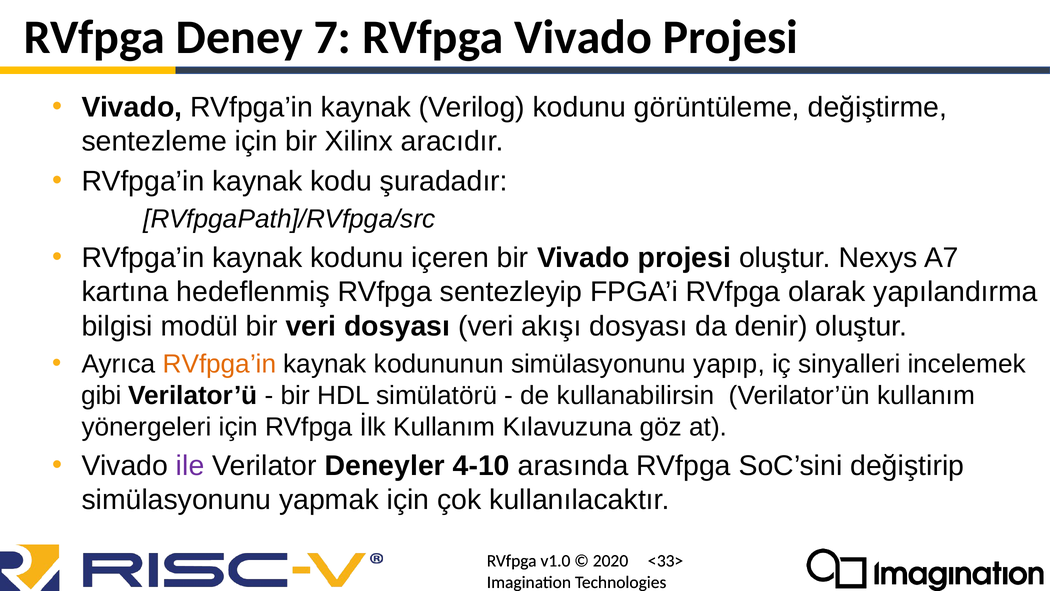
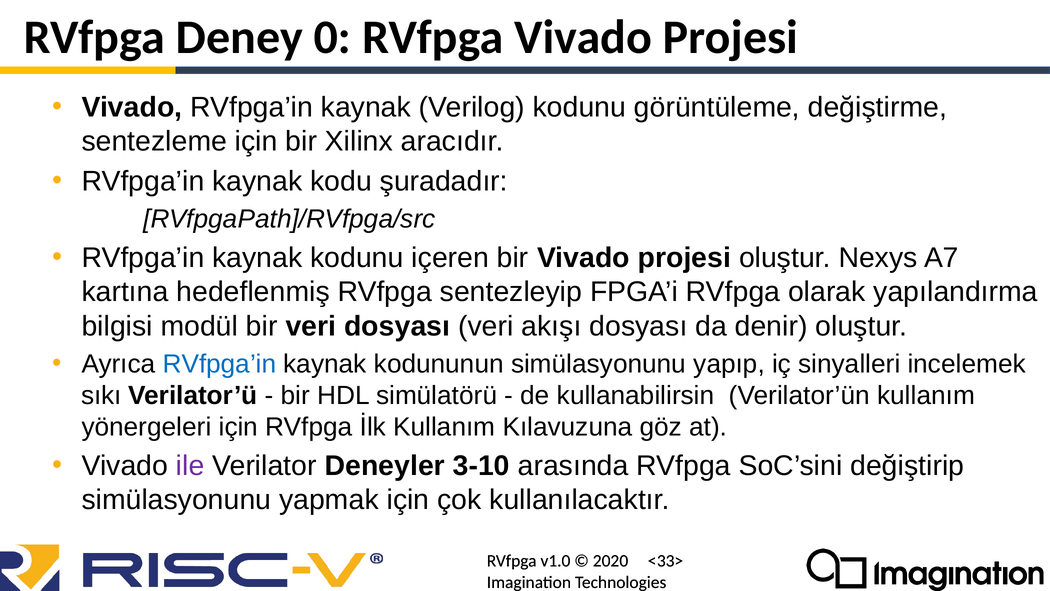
7: 7 -> 0
RVfpga’in at (219, 364) colour: orange -> blue
gibi: gibi -> sıkı
4-10: 4-10 -> 3-10
